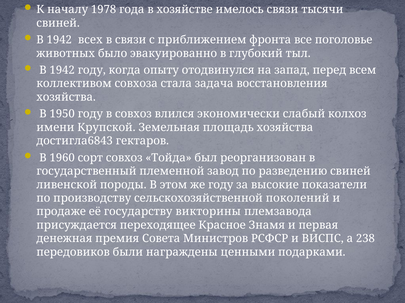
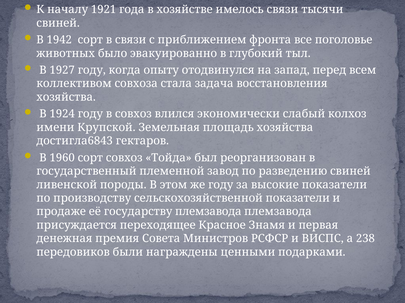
1978: 1978 -> 1921
1942 всех: всех -> сорт
1942 at (62, 70): 1942 -> 1927
1950: 1950 -> 1924
сельскохозяйственной поколений: поколений -> показатели
государству викторины: викторины -> племзавода
